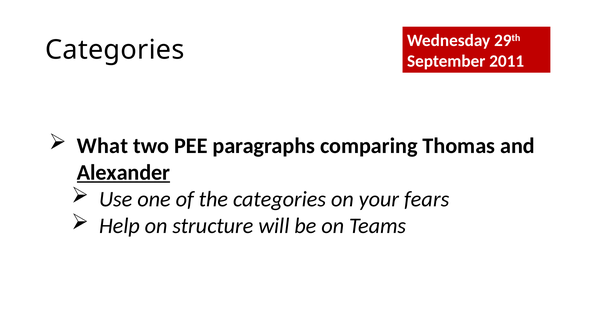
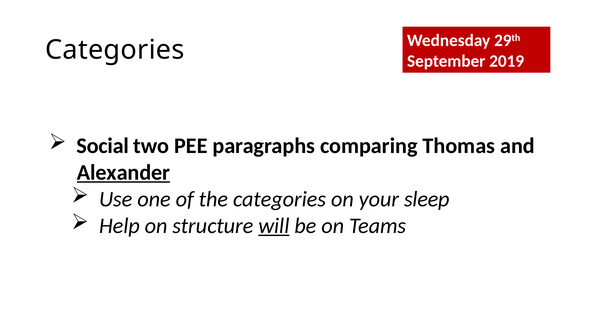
2011: 2011 -> 2019
What: What -> Social
fears: fears -> sleep
will underline: none -> present
